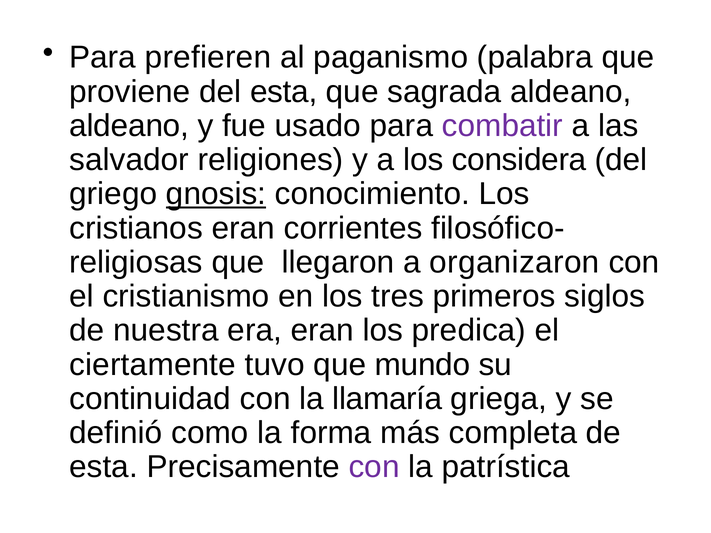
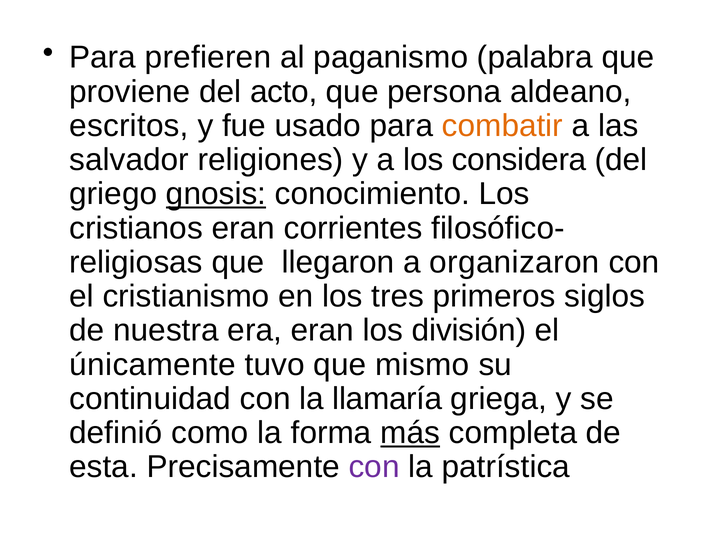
del esta: esta -> acto
sagrada: sagrada -> persona
aldeano at (129, 126): aldeano -> escritos
combatir colour: purple -> orange
predica: predica -> división
ciertamente: ciertamente -> únicamente
mundo: mundo -> mismo
más underline: none -> present
